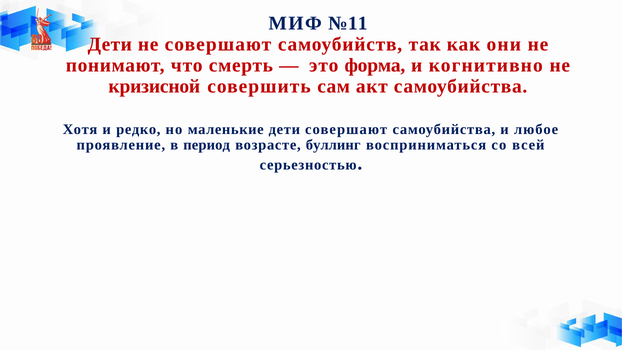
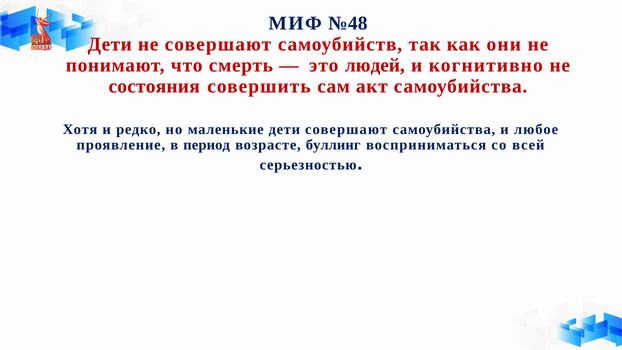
№11: №11 -> №48
форма: форма -> людей
кризисной: кризисной -> состояния
